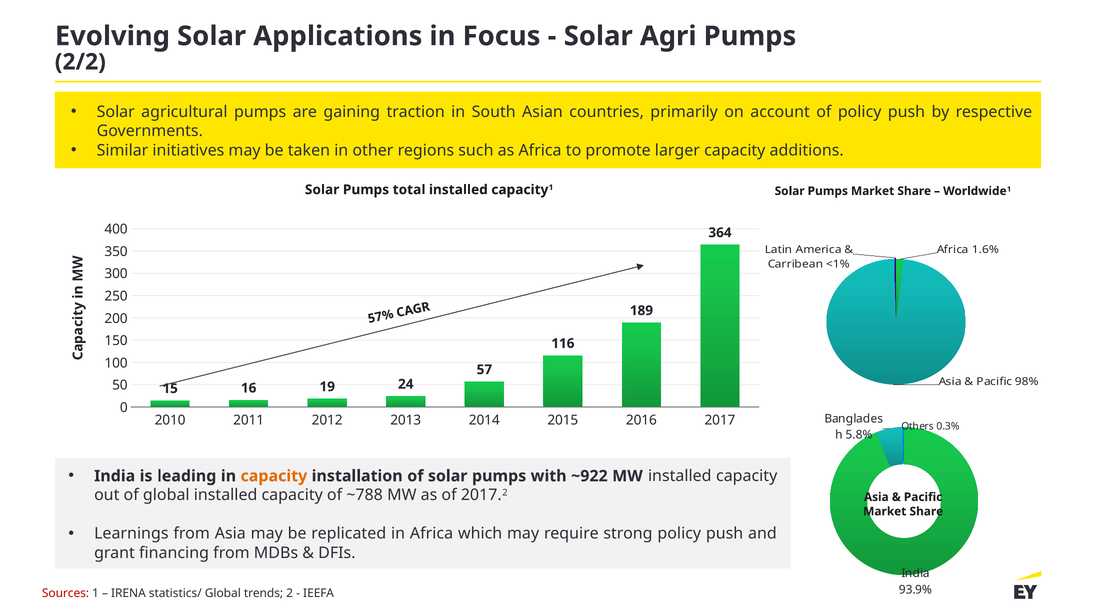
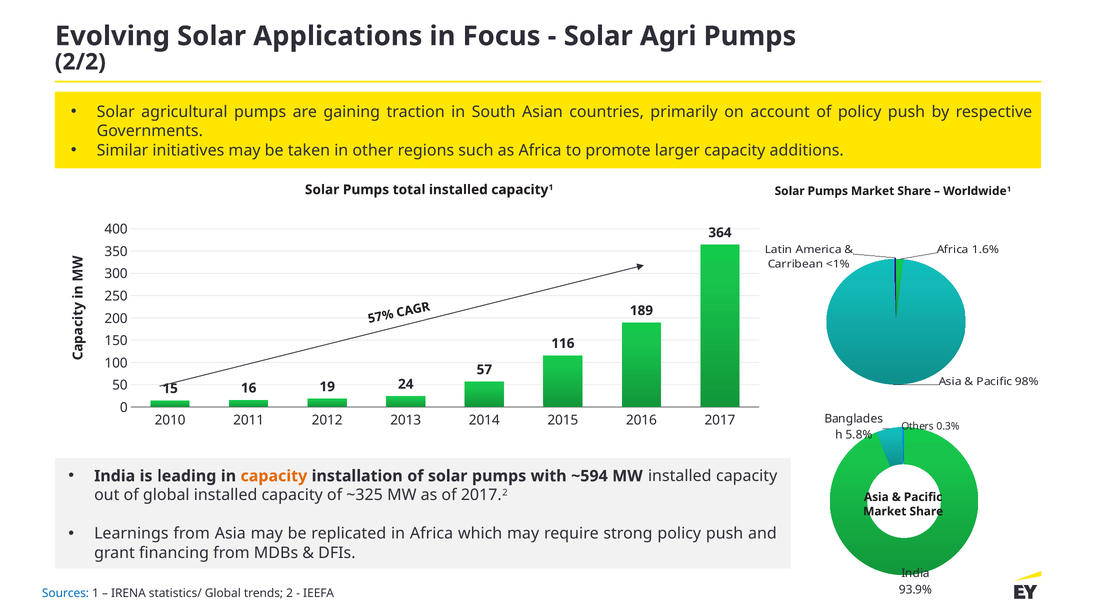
~922: ~922 -> ~594
~788: ~788 -> ~325
Sources colour: red -> blue
